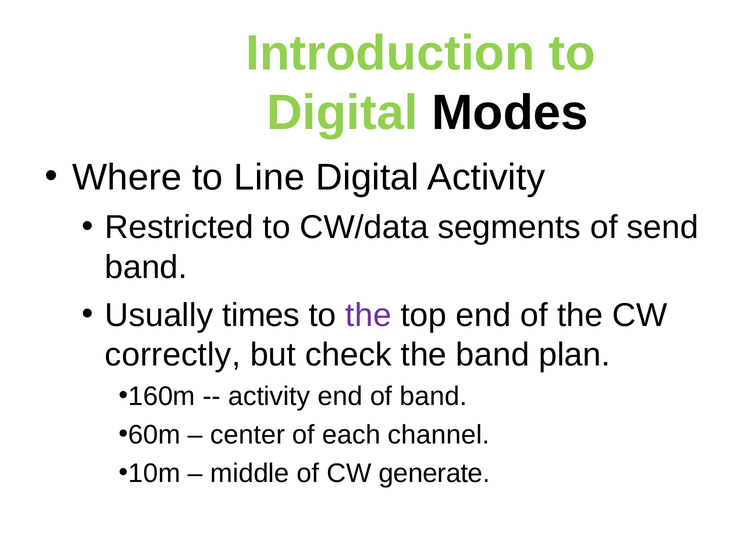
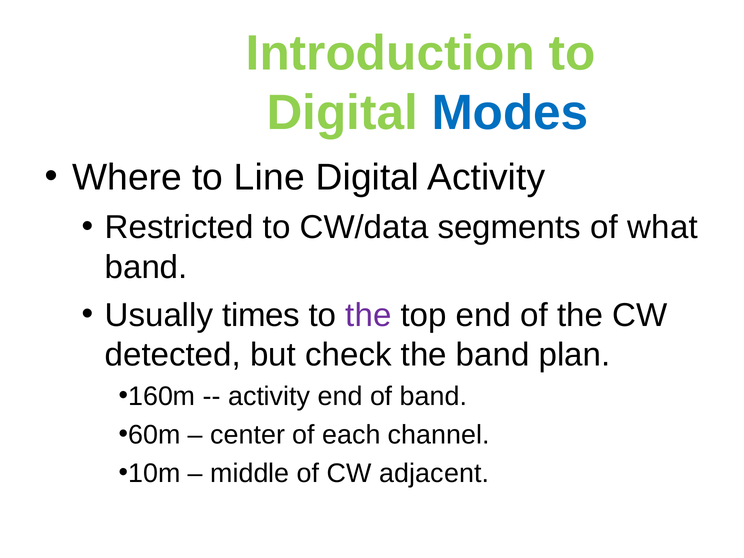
Modes colour: black -> blue
send: send -> what
correctly: correctly -> detected
generate: generate -> adjacent
